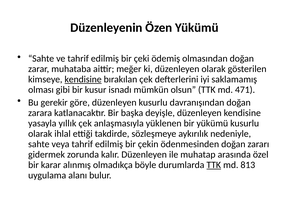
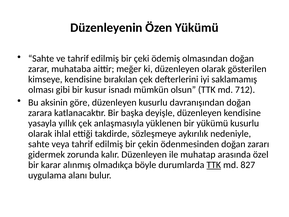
kendisine at (83, 79) underline: present -> none
471: 471 -> 712
gerekir: gerekir -> aksinin
813: 813 -> 827
